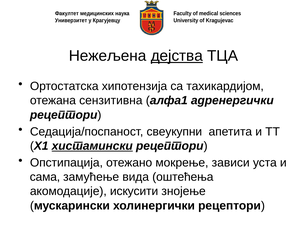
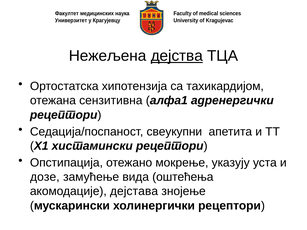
хистамински underline: present -> none
зависи: зависи -> указују
сама: сама -> дозе
искусити: искусити -> дејстава
